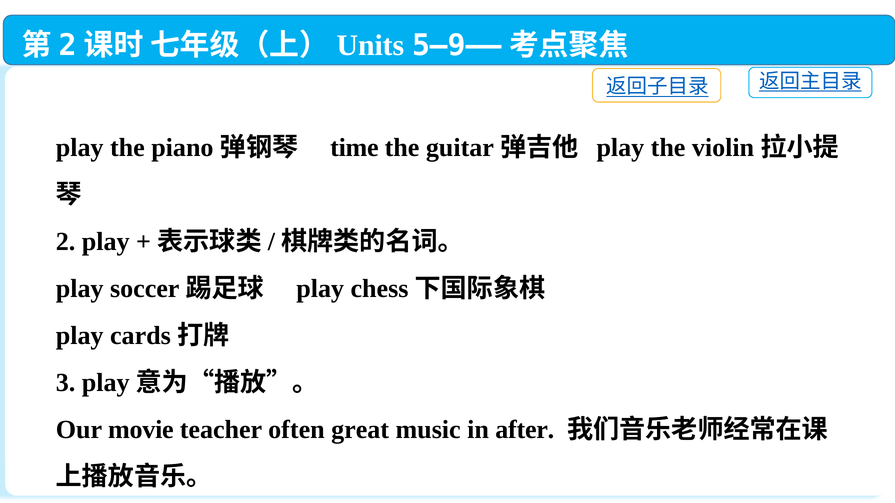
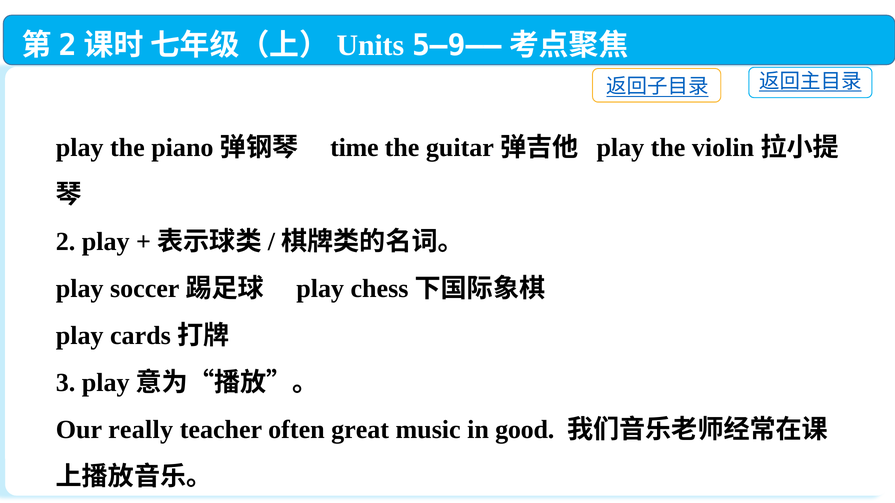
movie: movie -> really
after: after -> good
